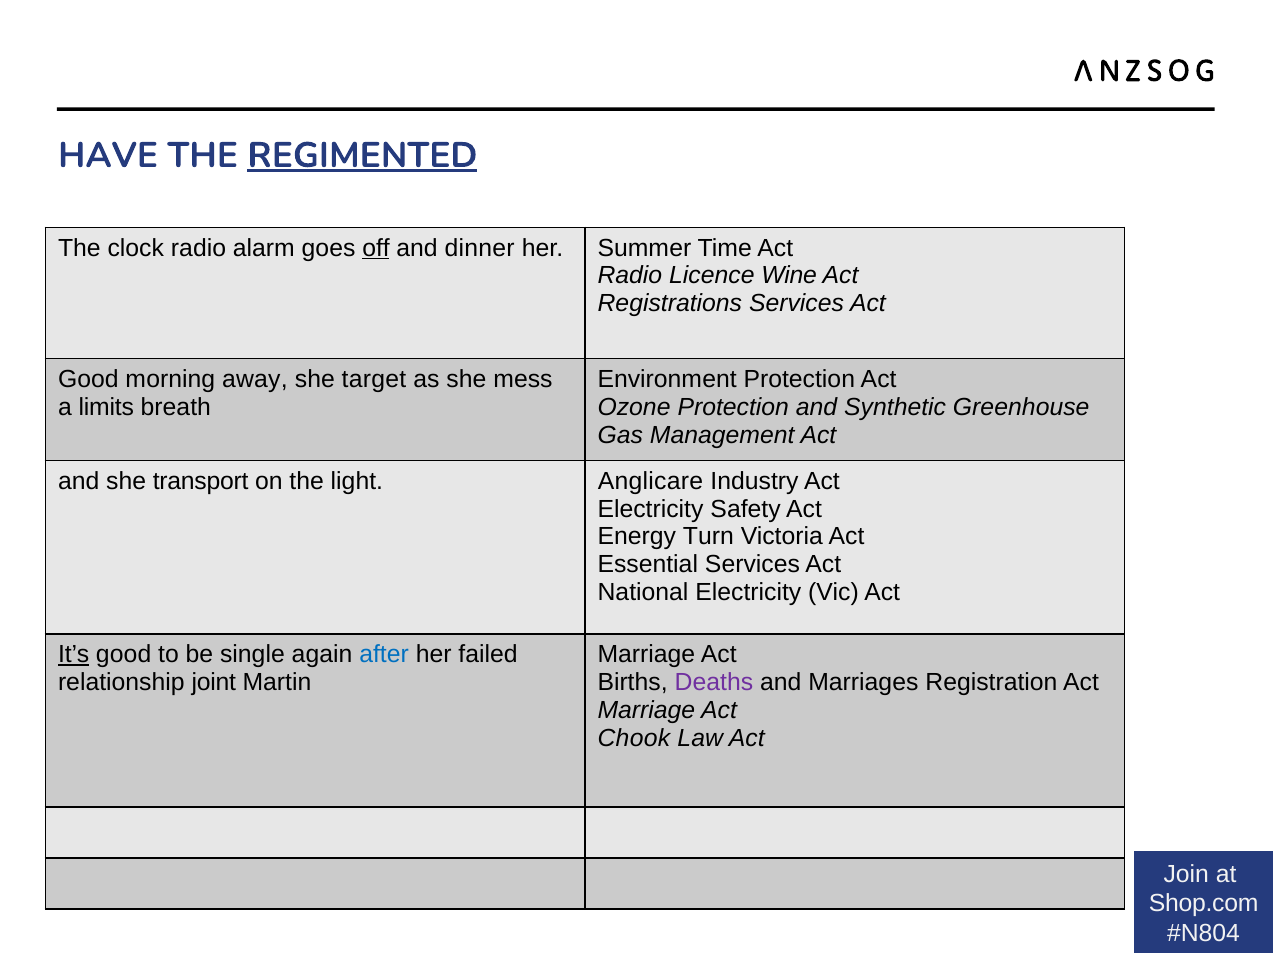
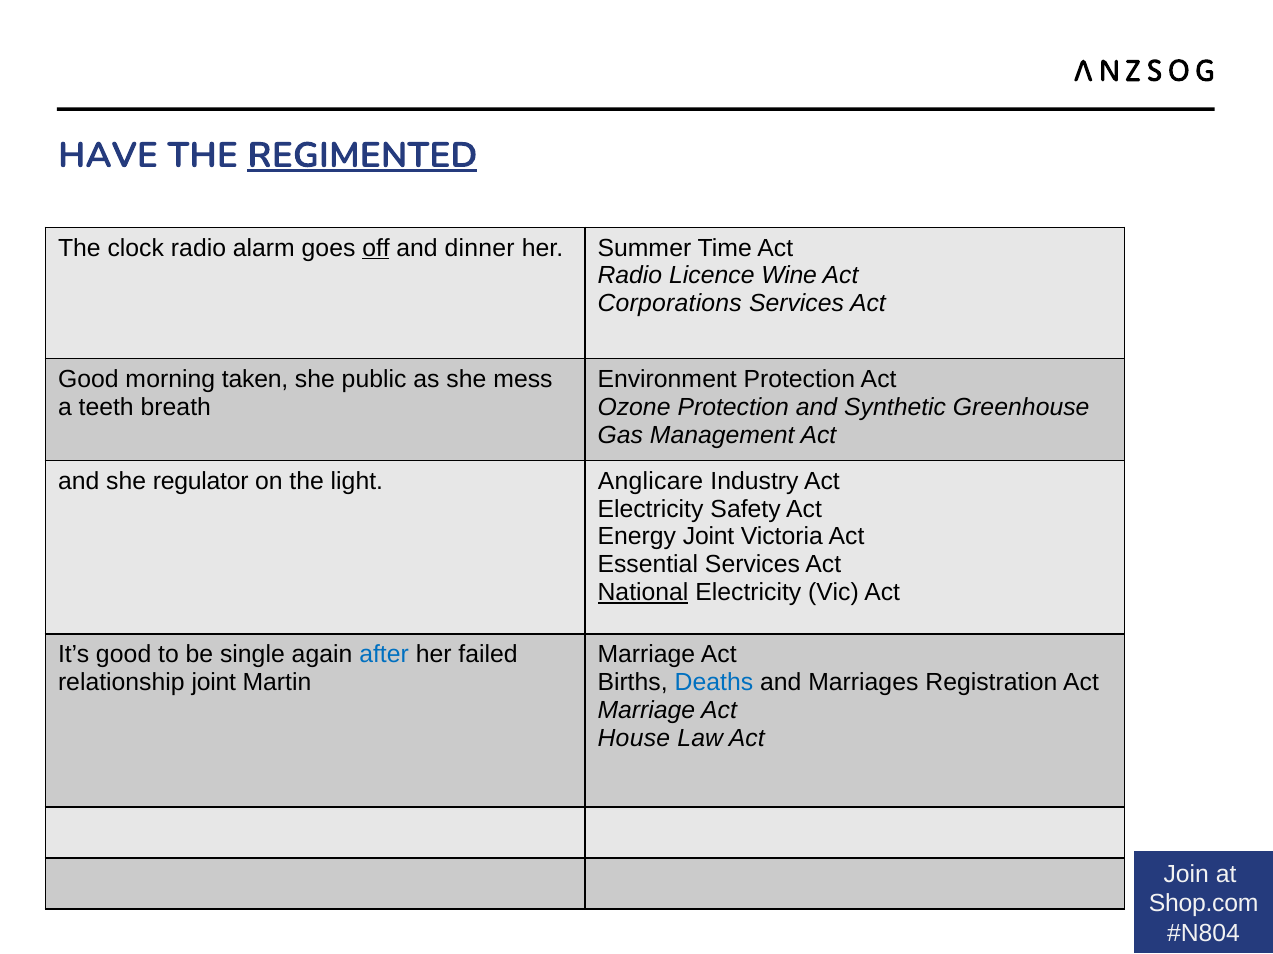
Registrations: Registrations -> Corporations
away: away -> taken
target: target -> public
limits: limits -> teeth
transport: transport -> regulator
Energy Turn: Turn -> Joint
National underline: none -> present
It’s underline: present -> none
Deaths colour: purple -> blue
Chook: Chook -> House
